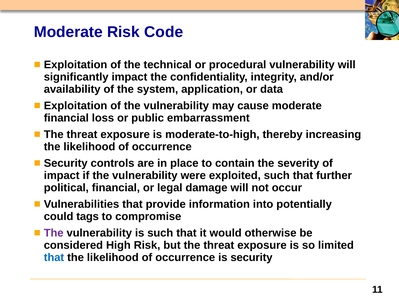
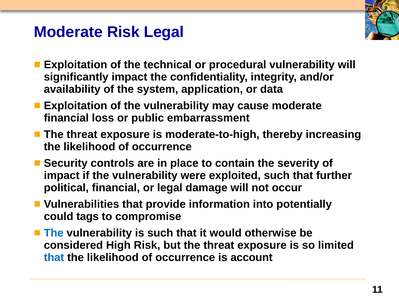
Risk Code: Code -> Legal
The at (54, 233) colour: purple -> blue
is security: security -> account
